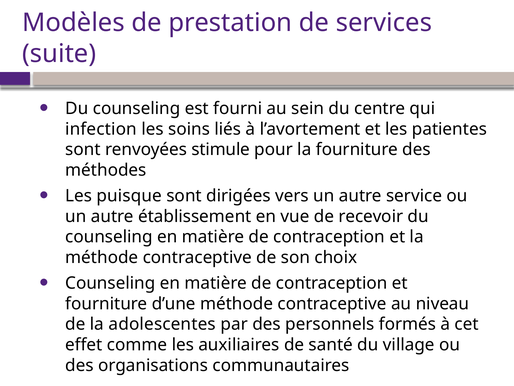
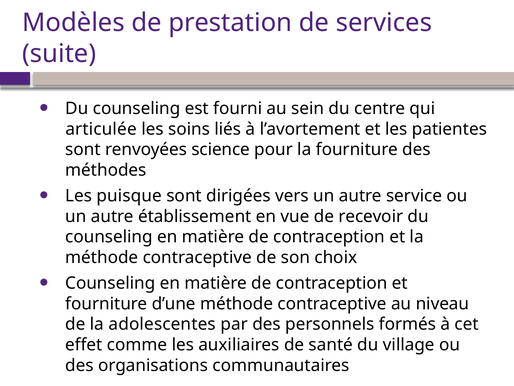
infection: infection -> articulée
stimule: stimule -> science
